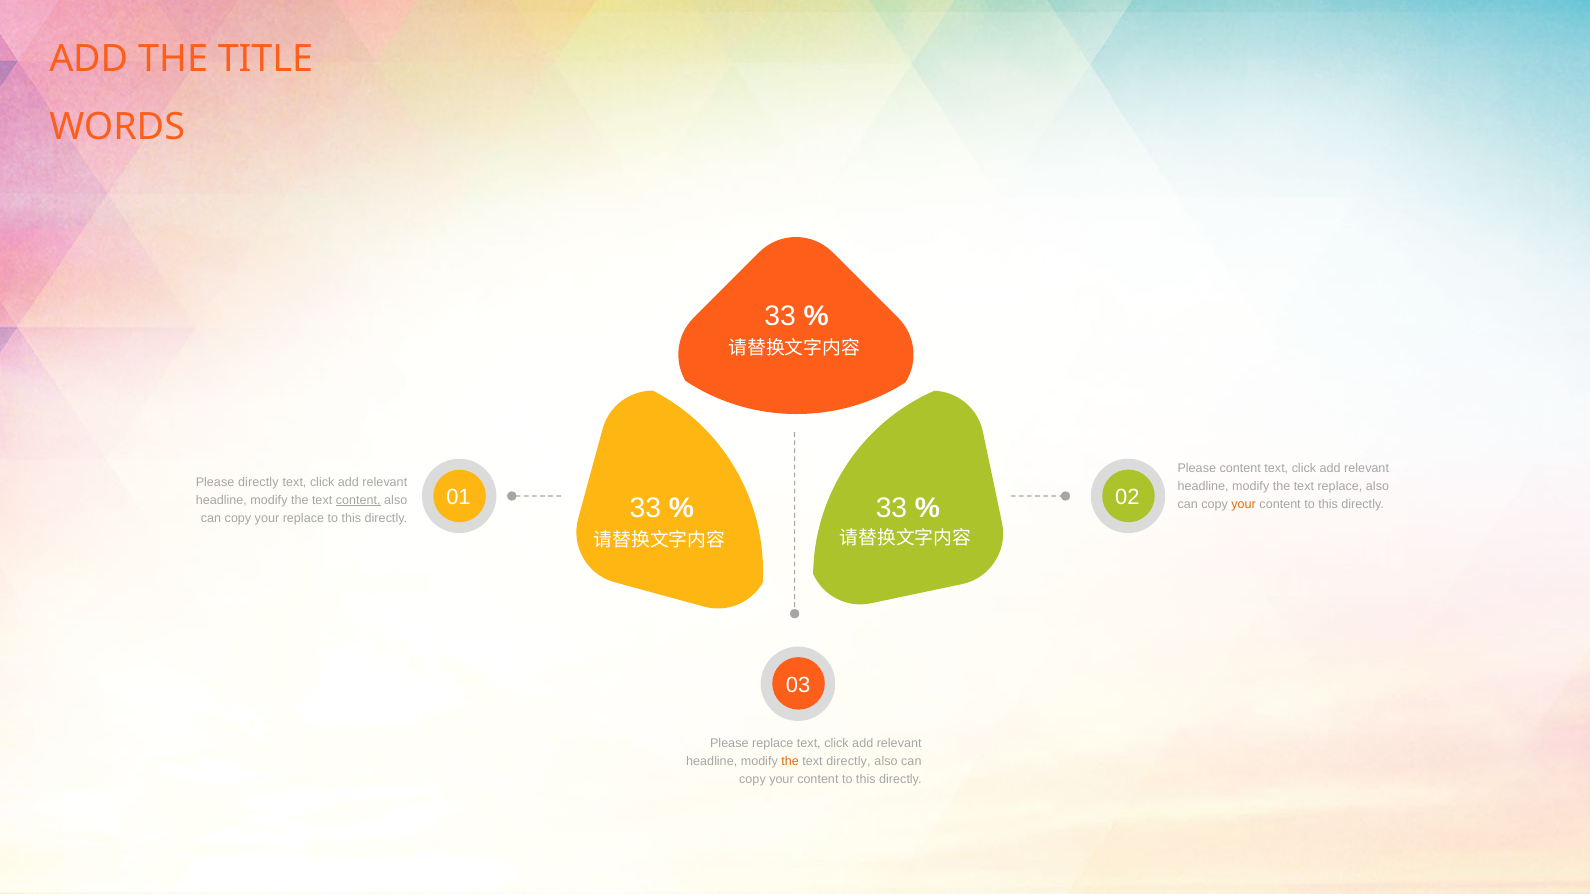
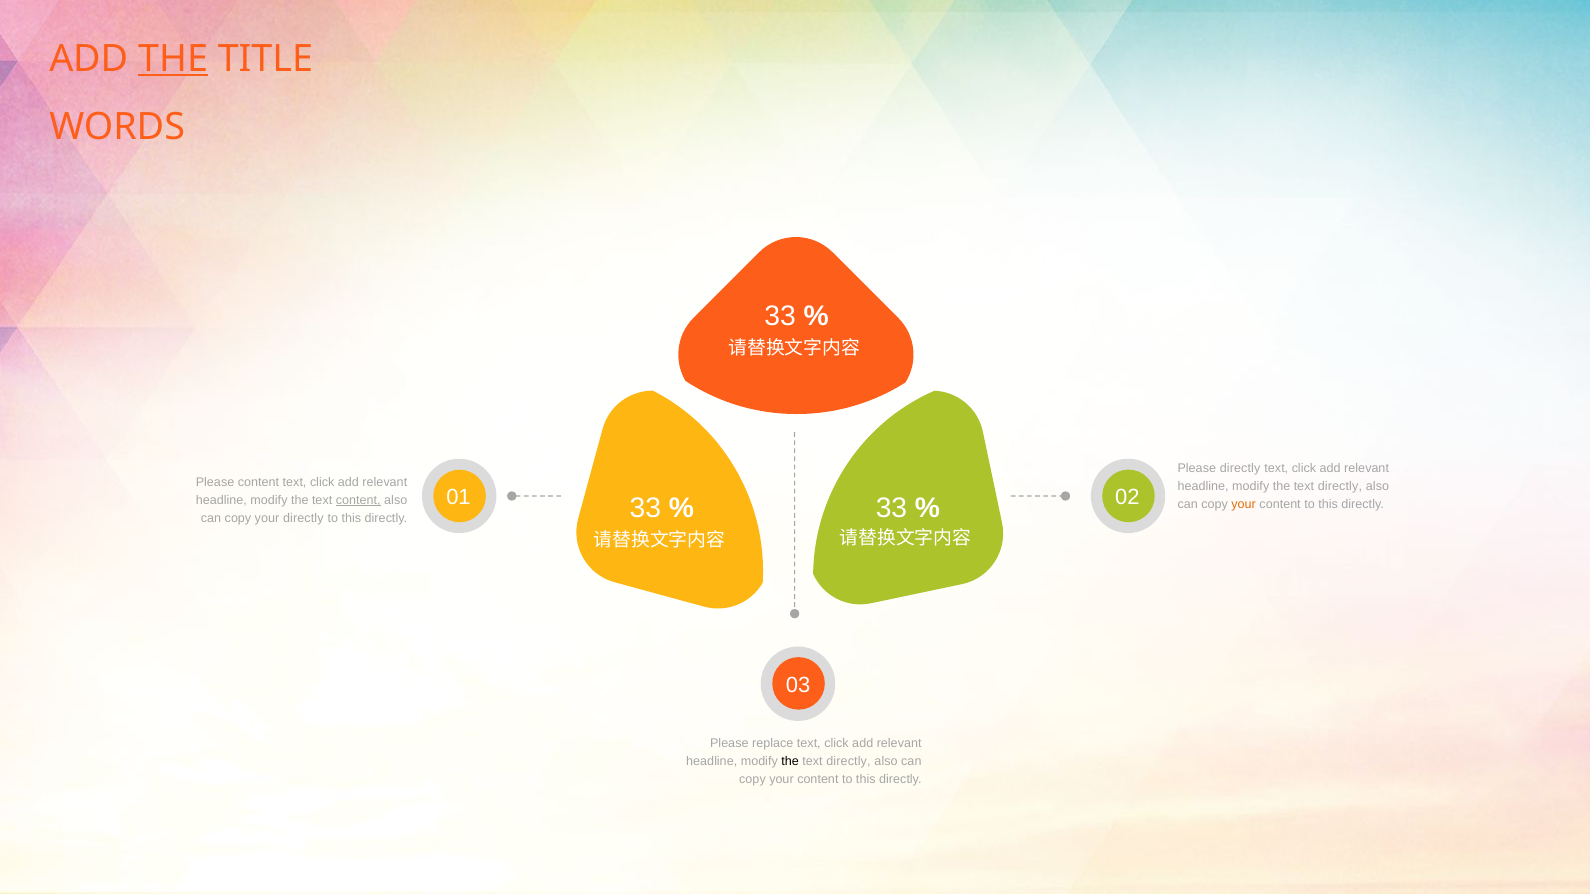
THE at (173, 59) underline: none -> present
Please content: content -> directly
Please directly: directly -> content
replace at (1340, 486): replace -> directly
your replace: replace -> directly
the at (790, 761) colour: orange -> black
